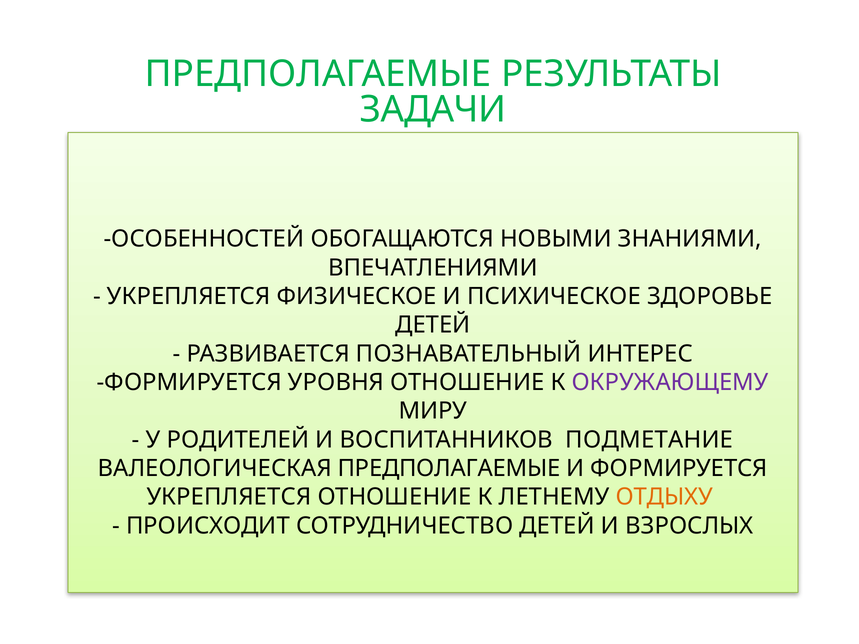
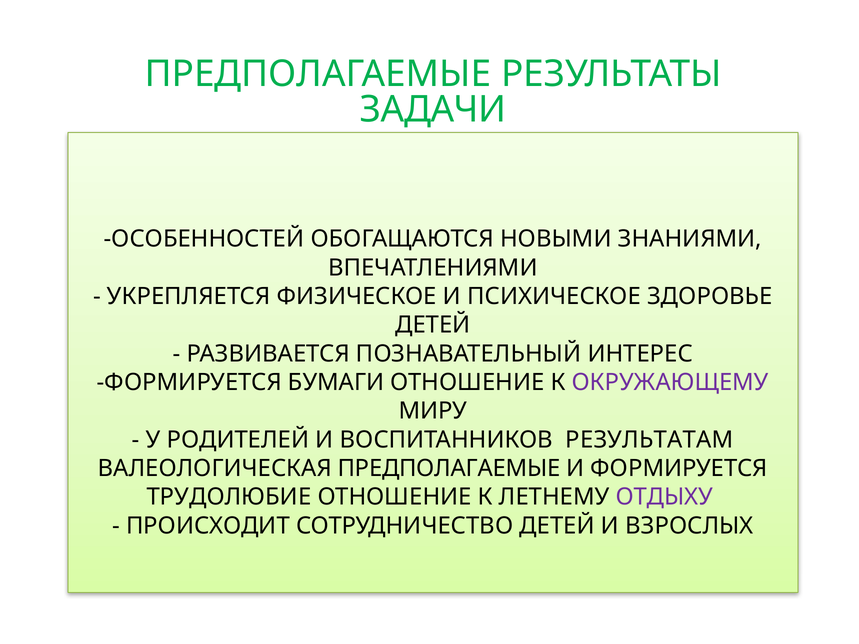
УРОВНЯ: УРОВНЯ -> БУМАГИ
ПОДМЕТАНИЕ: ПОДМЕТАНИЕ -> РЕЗУЛЬТАТАМ
УКРЕПЛЯЕТСЯ at (229, 497): УКРЕПЛЯЕТСЯ -> ТРУДОЛЮБИЕ
ОТДЫХУ colour: orange -> purple
